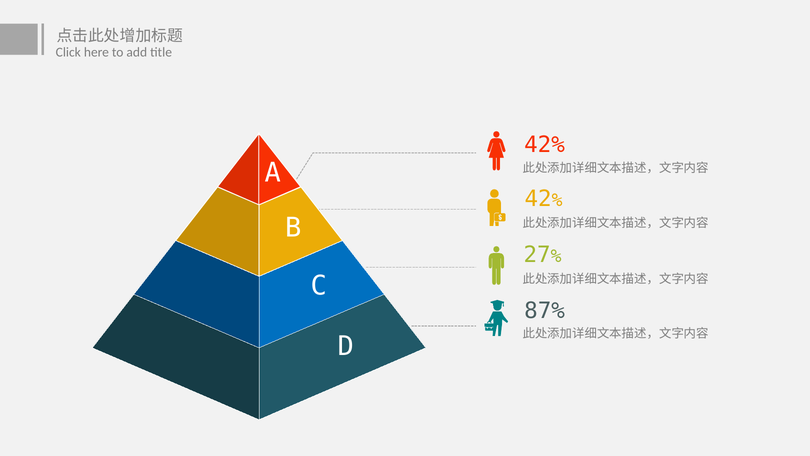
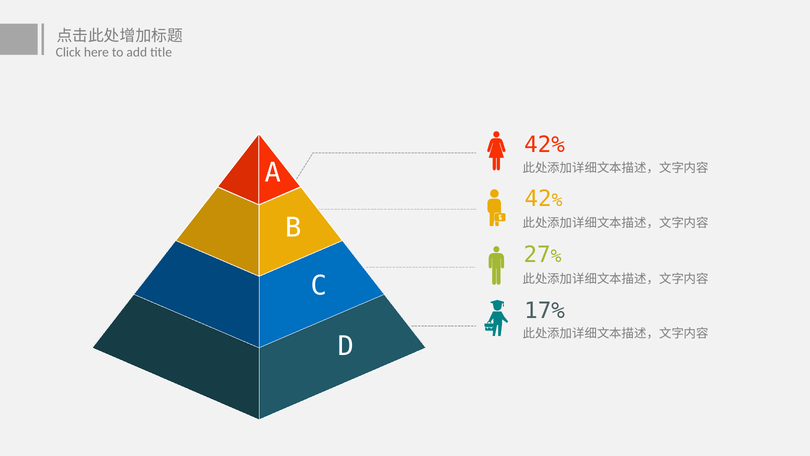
87%: 87% -> 17%
